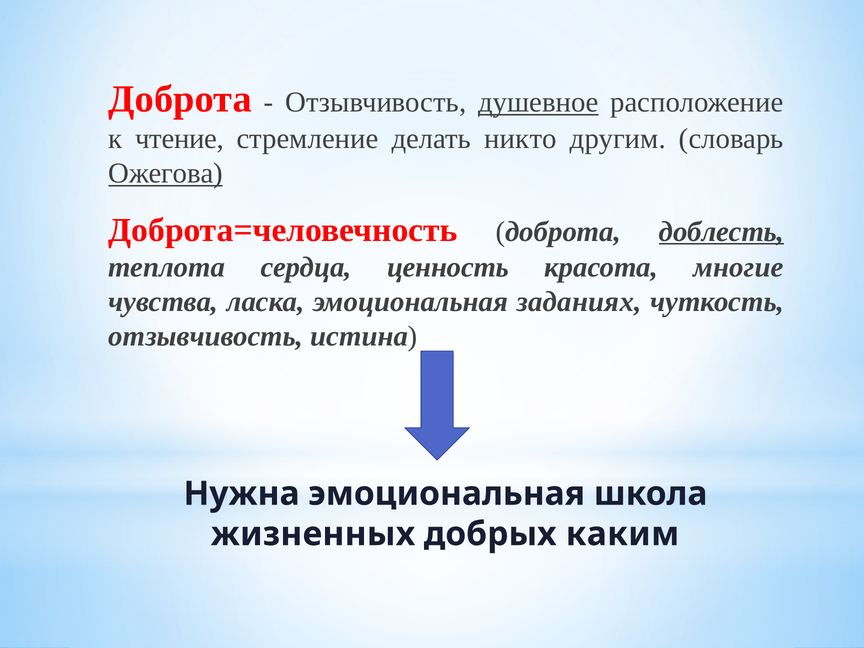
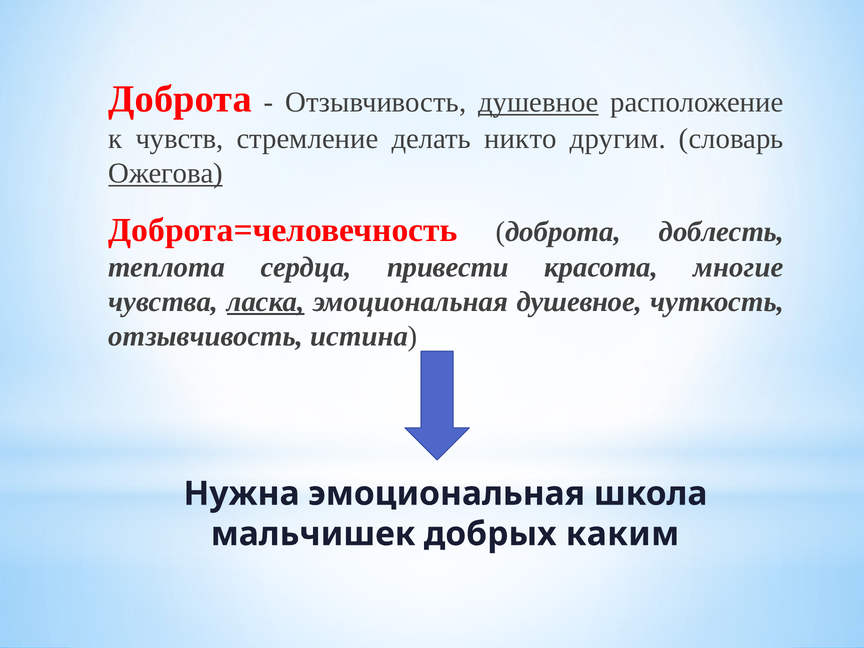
чтение: чтение -> чувств
доблесть underline: present -> none
ценность: ценность -> привести
ласка underline: none -> present
эмоциональная заданиях: заданиях -> душевное
жизненных: жизненных -> мальчишек
